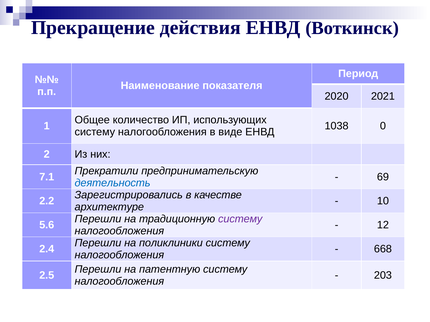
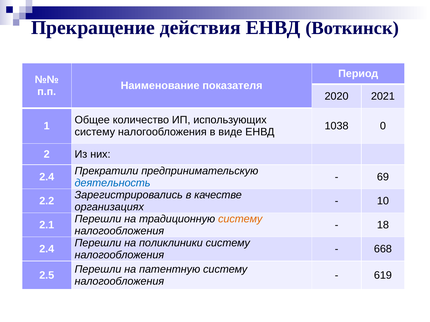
7.1 at (47, 177): 7.1 -> 2.4
архитектуре: архитектуре -> организациях
систему at (240, 219) colour: purple -> orange
5.6: 5.6 -> 2.1
12: 12 -> 18
203: 203 -> 619
